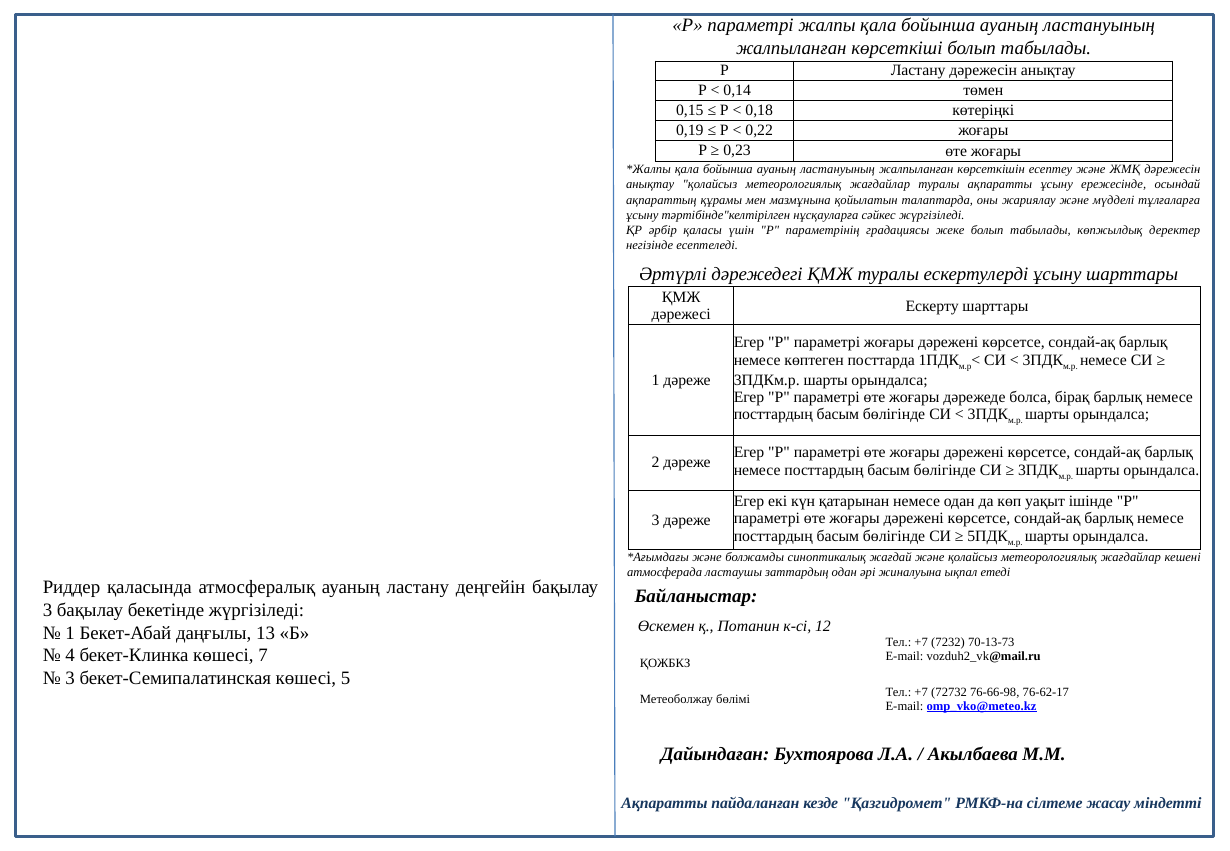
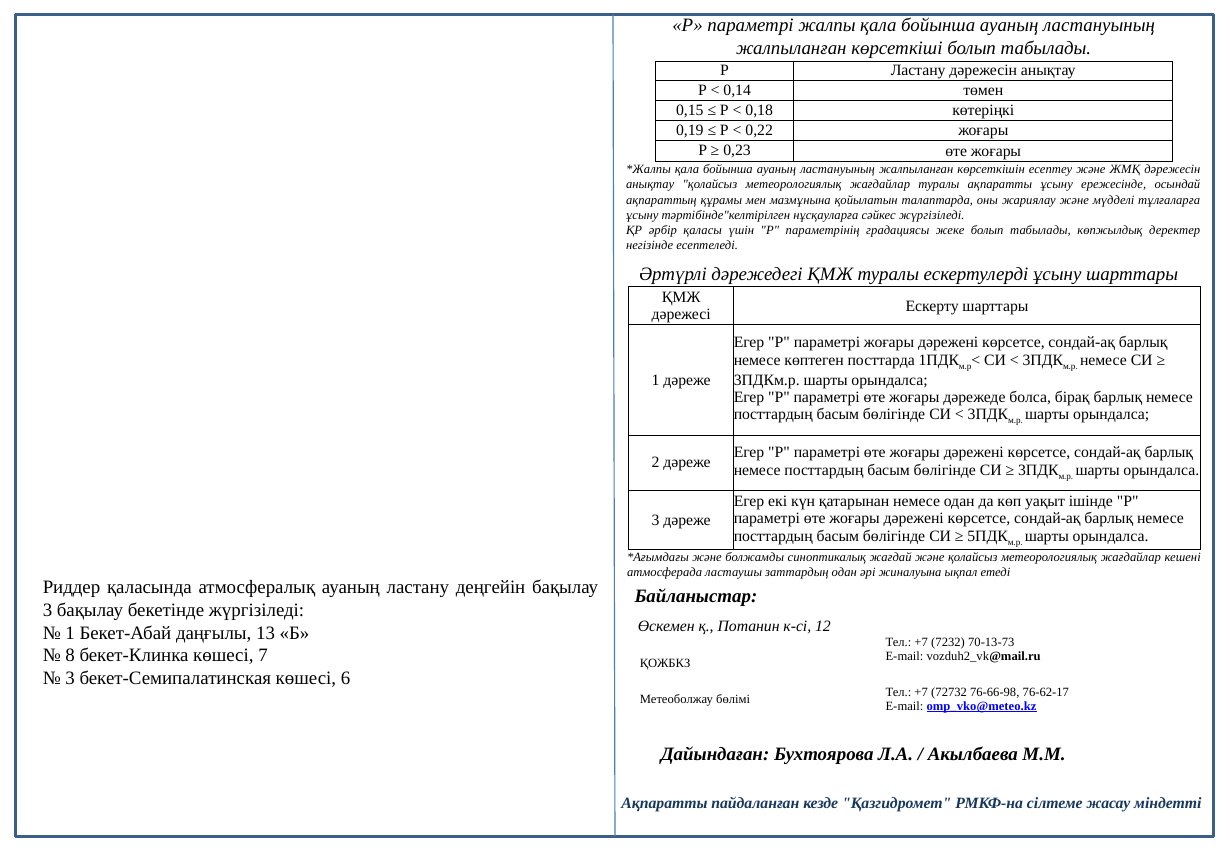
4: 4 -> 8
5: 5 -> 6
